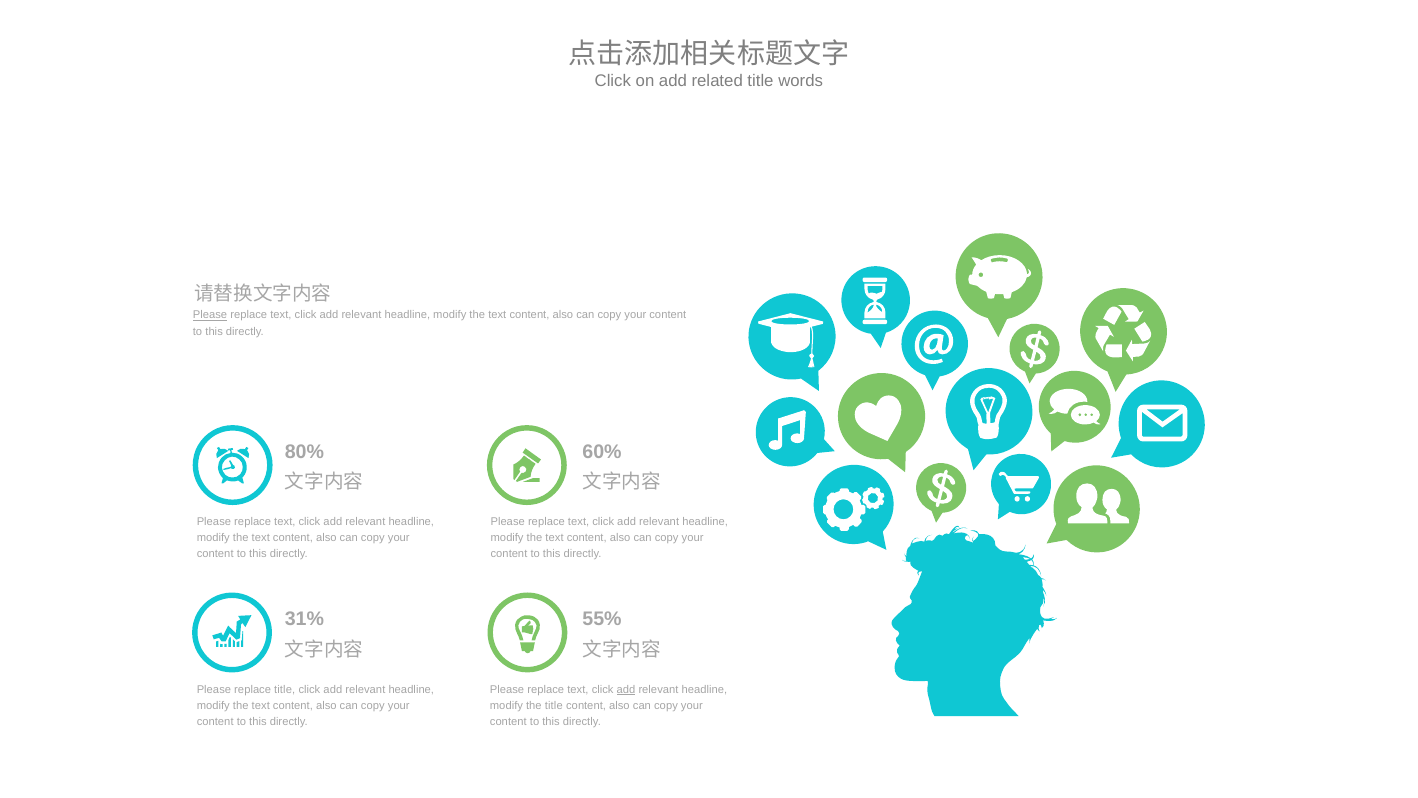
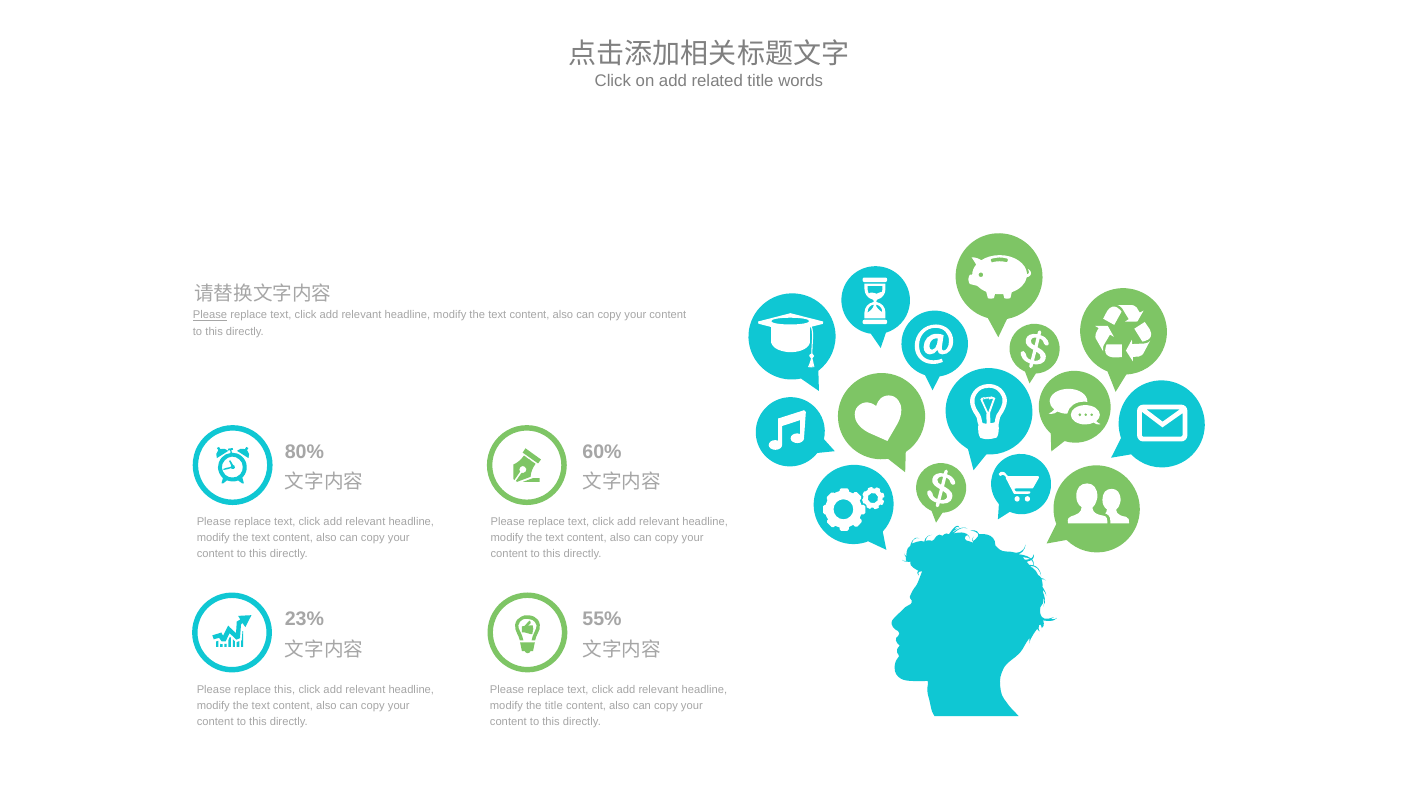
31%: 31% -> 23%
replace title: title -> this
add at (626, 689) underline: present -> none
